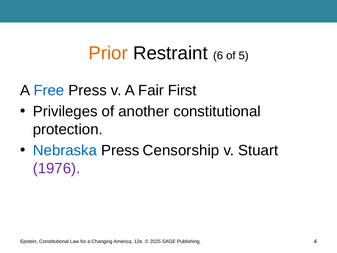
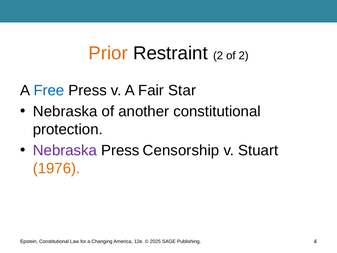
Restraint 6: 6 -> 2
of 5: 5 -> 2
First: First -> Star
Privileges at (65, 111): Privileges -> Nebraska
Nebraska at (65, 150) colour: blue -> purple
1976 colour: purple -> orange
